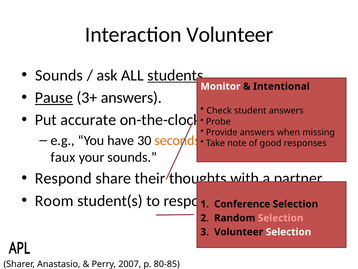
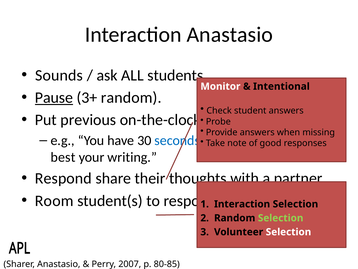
Interaction Volunteer: Volunteer -> Anastasio
students underline: present -> none
3+ answers: answers -> random
accurate: accurate -> previous
seconds colour: orange -> blue
faux: faux -> best
your sounds: sounds -> writing
Conference at (242, 204): Conference -> Interaction
Selection at (281, 218) colour: pink -> light green
